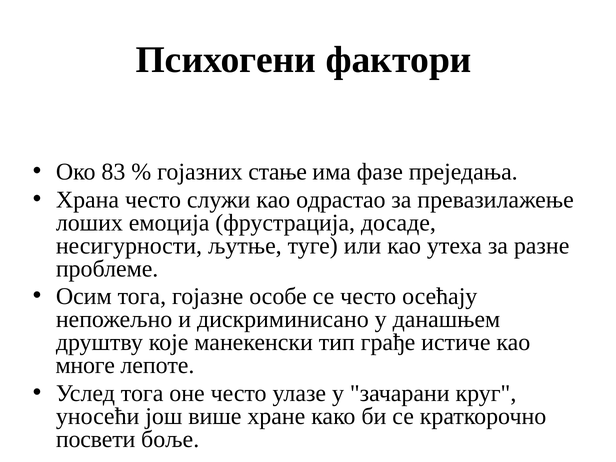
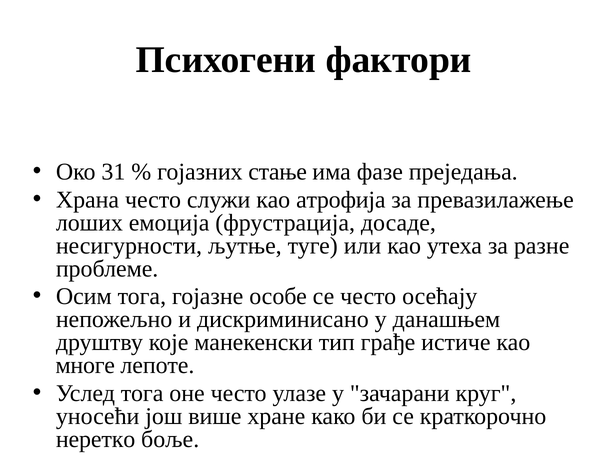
83: 83 -> 31
одрастао: одрастао -> атрофија
посвети: посвети -> неретко
